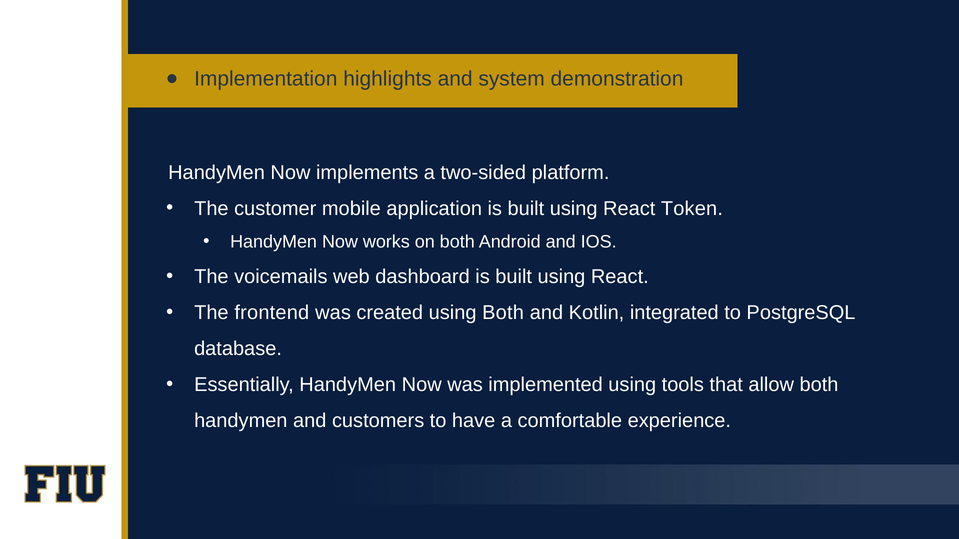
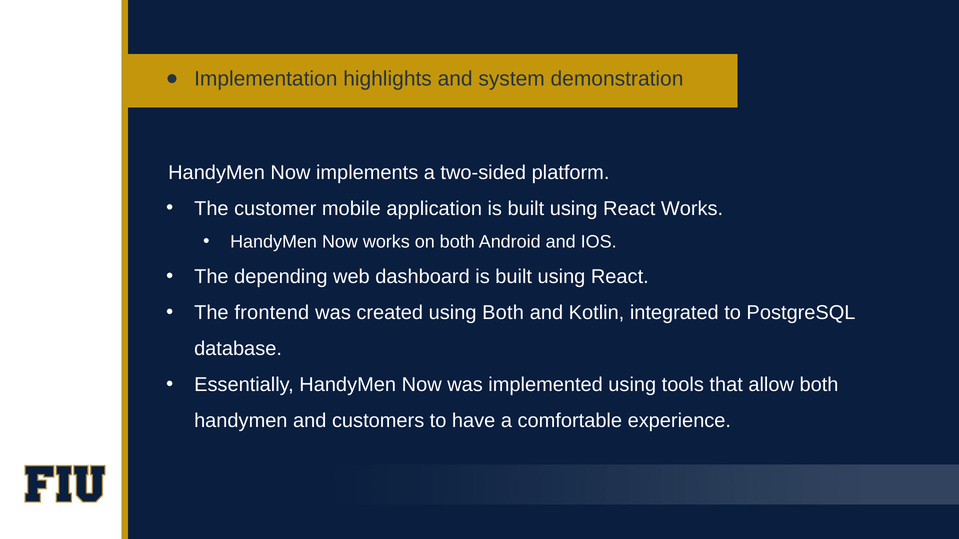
React Token: Token -> Works
voicemails: voicemails -> depending
